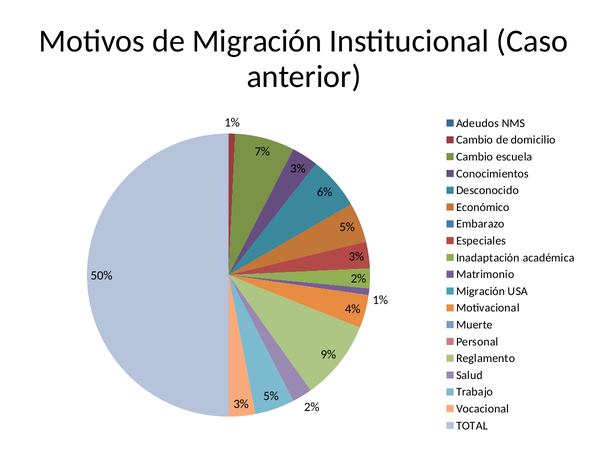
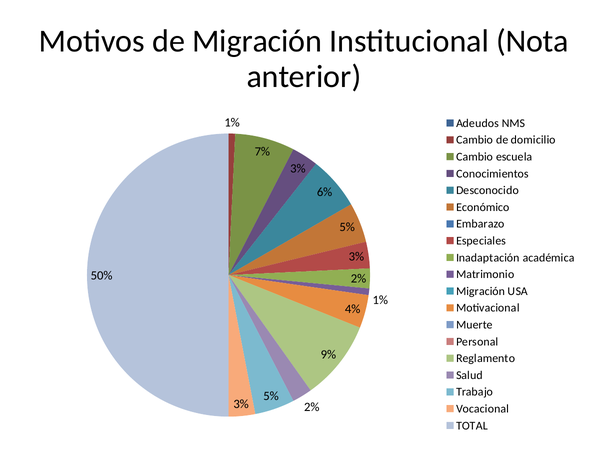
Caso: Caso -> Nota
